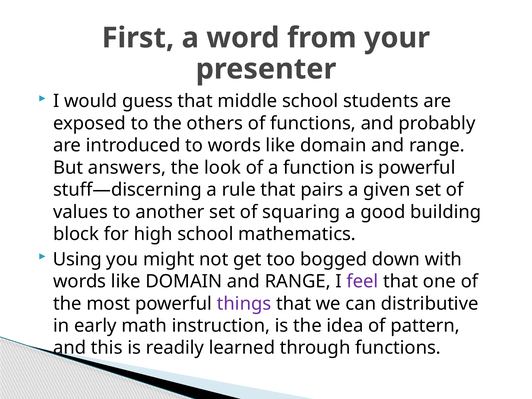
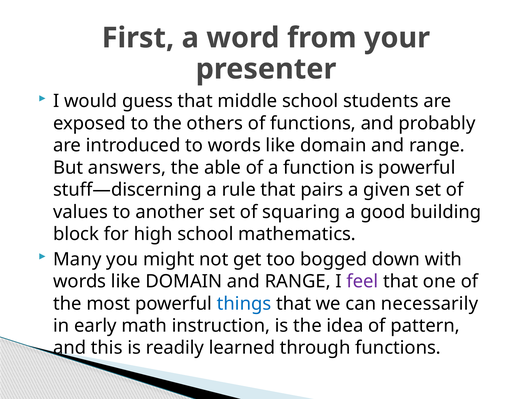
look: look -> able
Using: Using -> Many
things colour: purple -> blue
distributive: distributive -> necessarily
